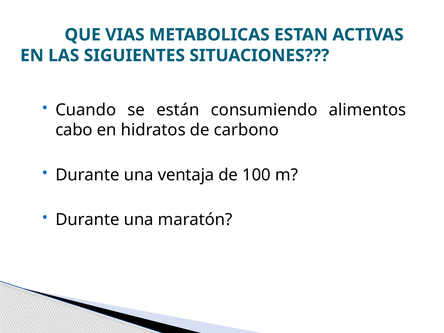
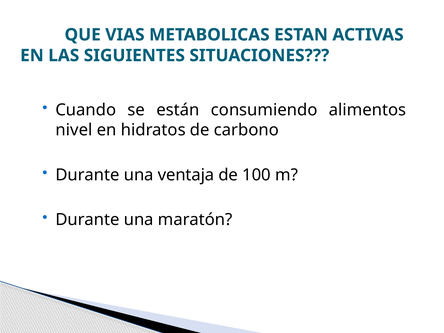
cabo: cabo -> nivel
